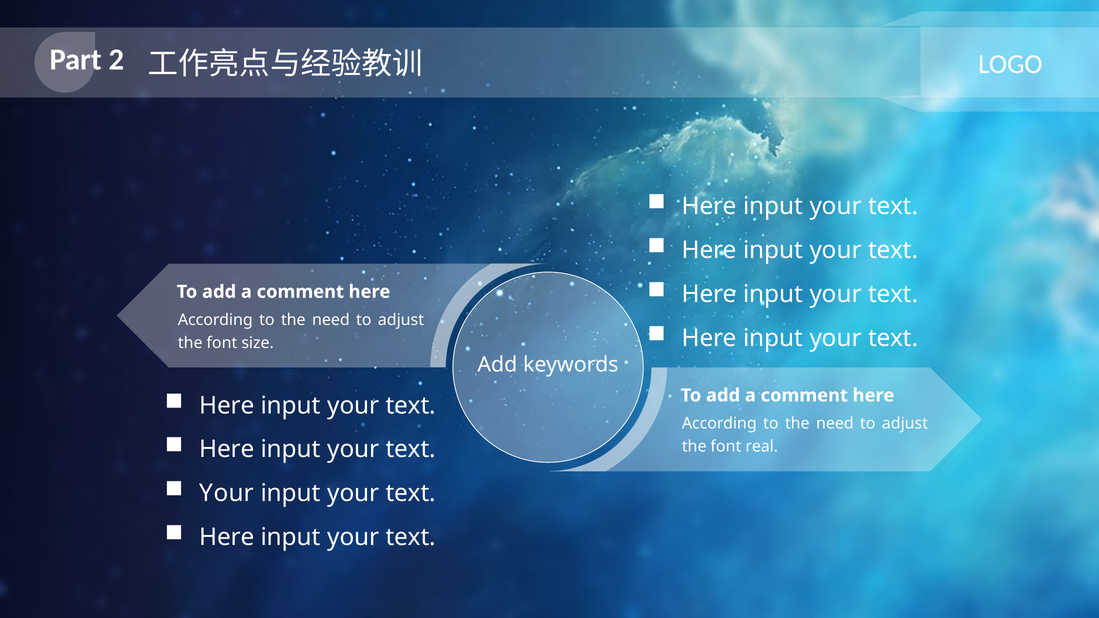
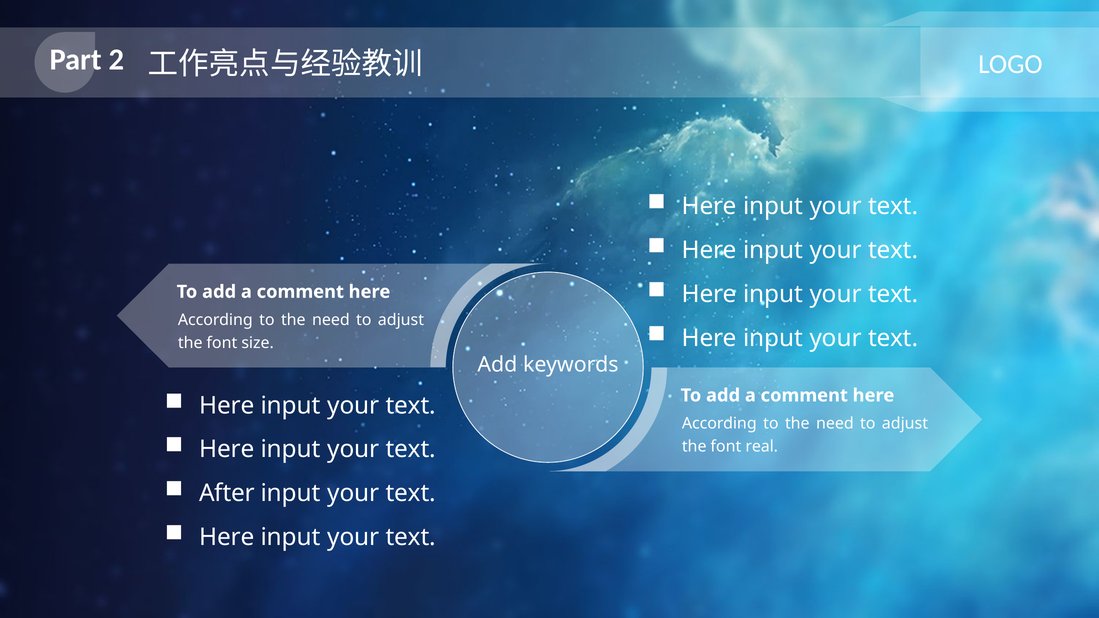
Your at (227, 494): Your -> After
